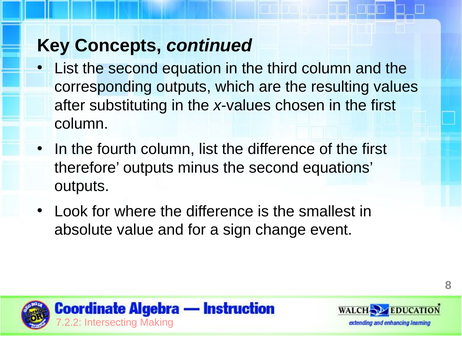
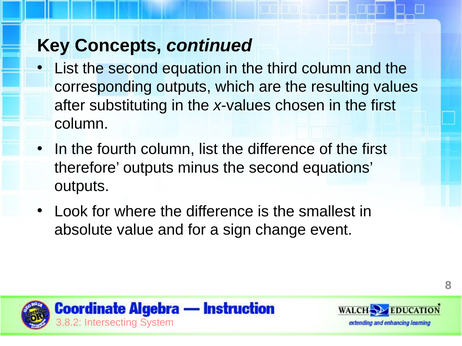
7.2.2: 7.2.2 -> 3.8.2
Making: Making -> System
